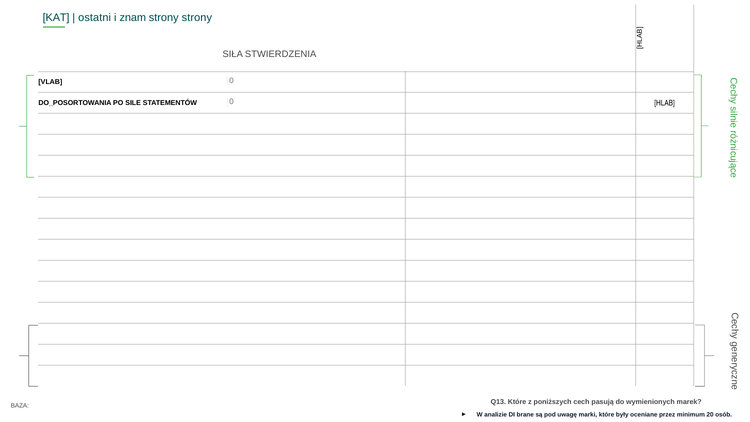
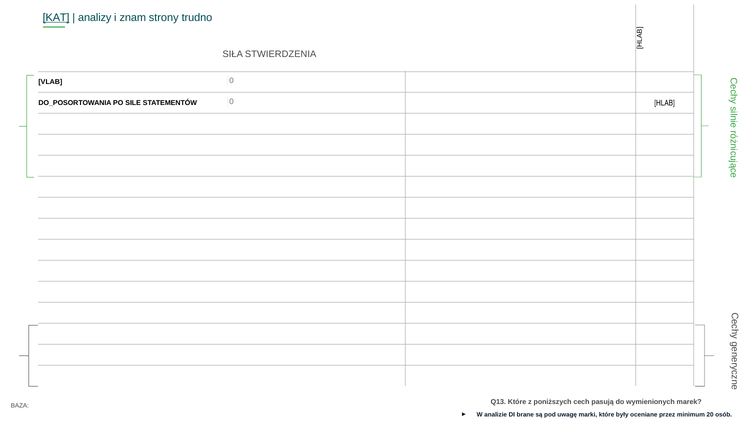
KAT underline: none -> present
ostatni: ostatni -> analizy
strony strony: strony -> trudno
